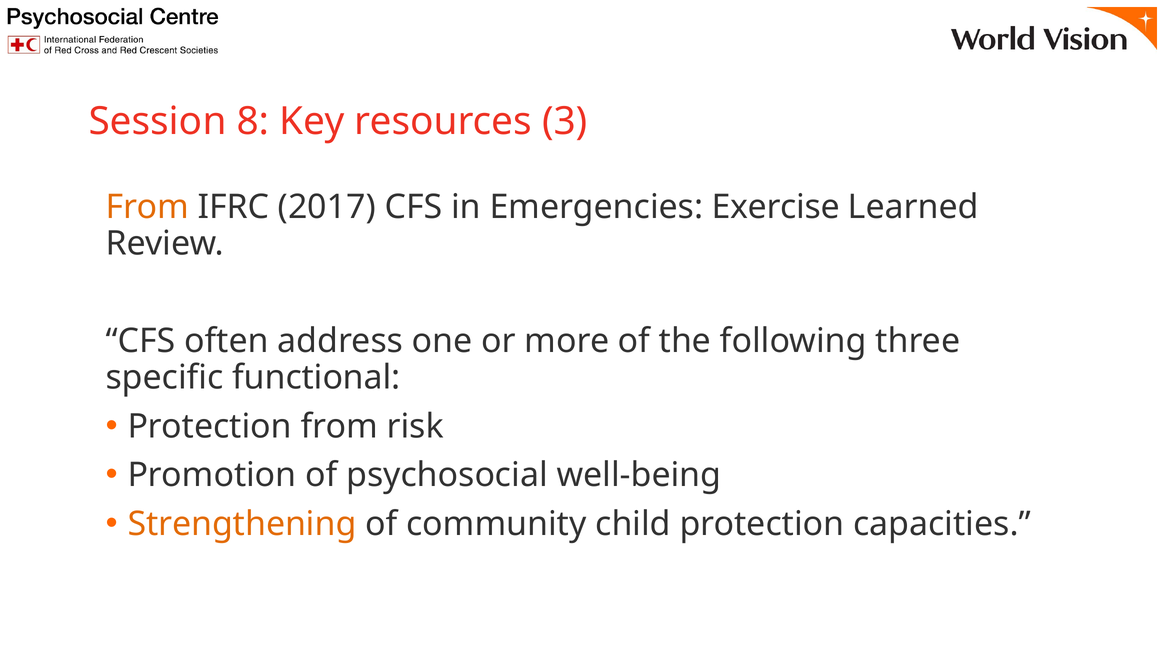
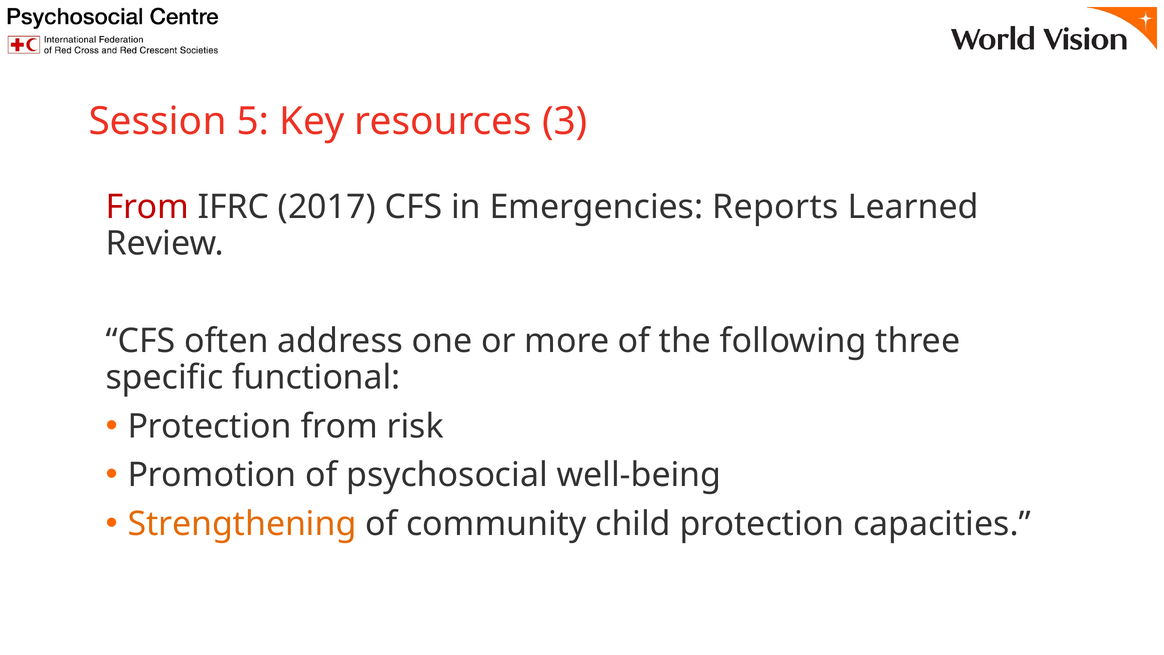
8: 8 -> 5
From at (147, 207) colour: orange -> red
Exercise: Exercise -> Reports
